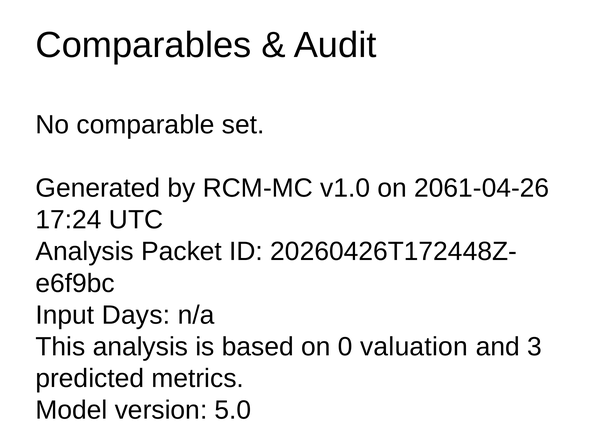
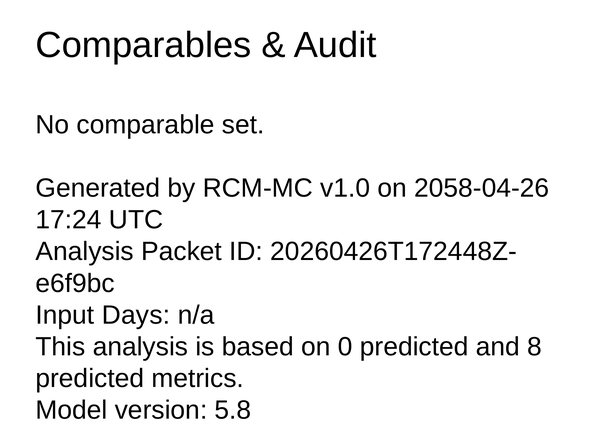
2061-04-26: 2061-04-26 -> 2058-04-26
0 valuation: valuation -> predicted
3: 3 -> 8
5.0: 5.0 -> 5.8
